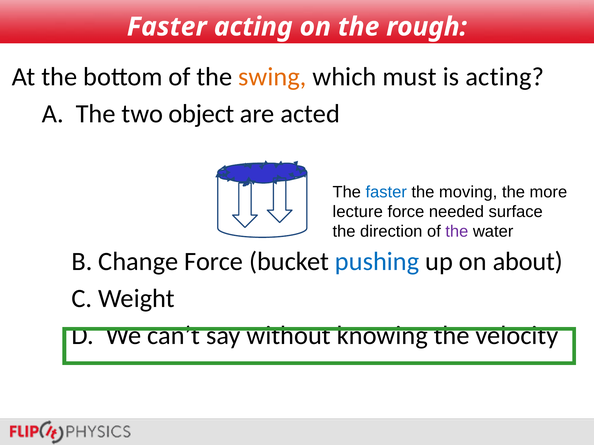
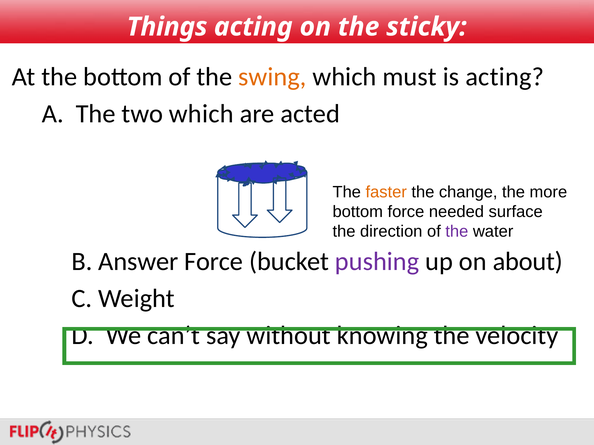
Faster at (167, 27): Faster -> Things
rough: rough -> sticky
two object: object -> which
faster at (386, 192) colour: blue -> orange
moving: moving -> change
lecture at (358, 212): lecture -> bottom
Change: Change -> Answer
pushing colour: blue -> purple
